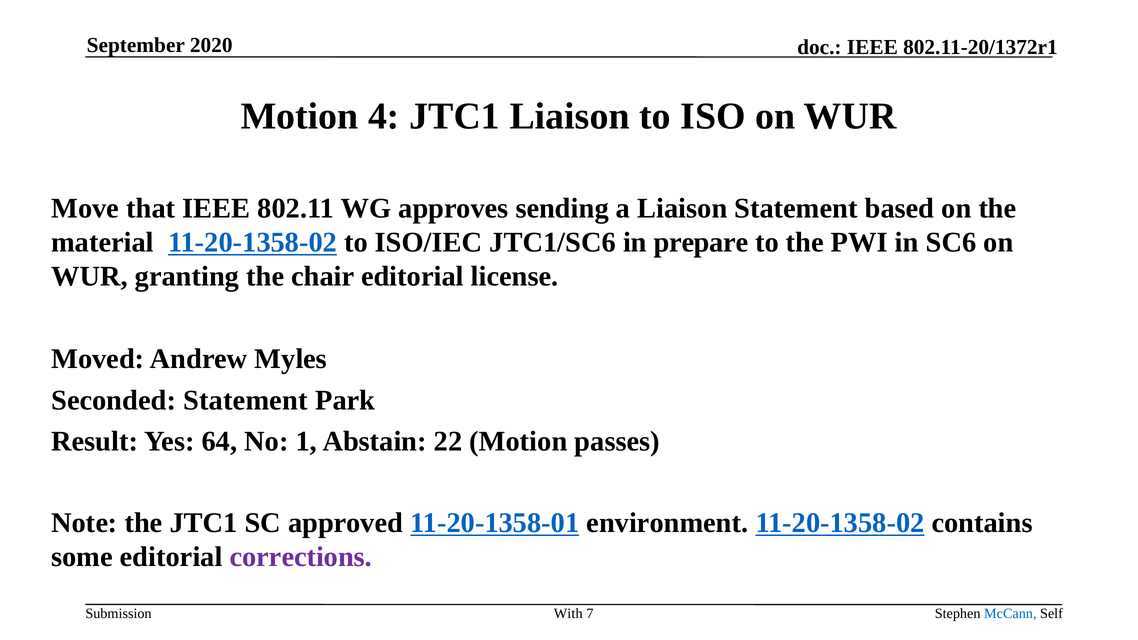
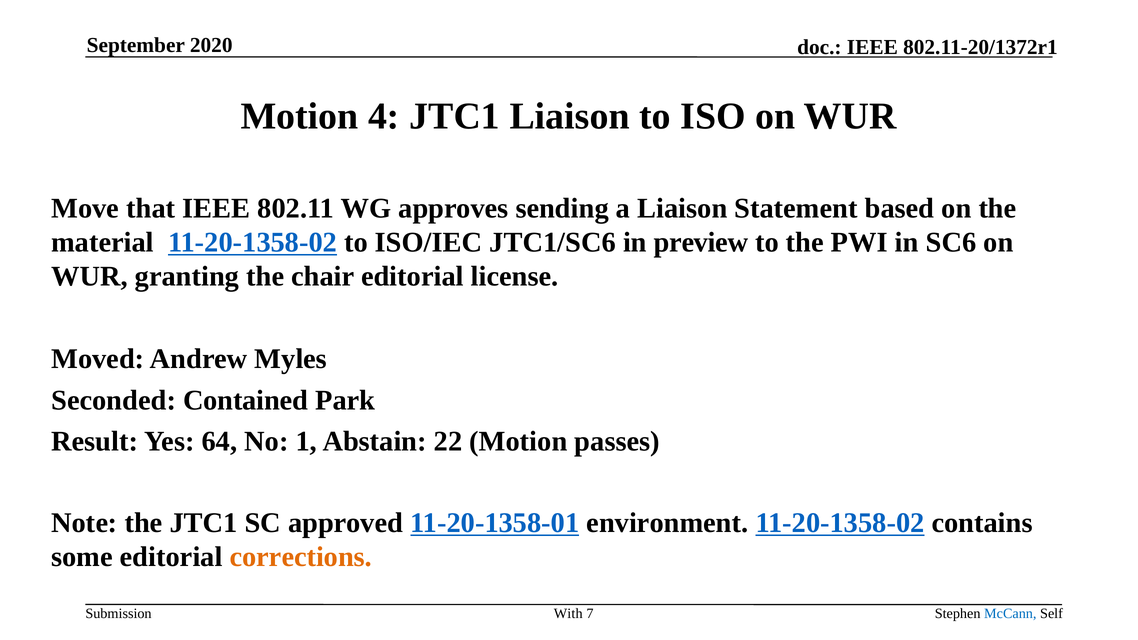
prepare: prepare -> preview
Seconded Statement: Statement -> Contained
corrections colour: purple -> orange
